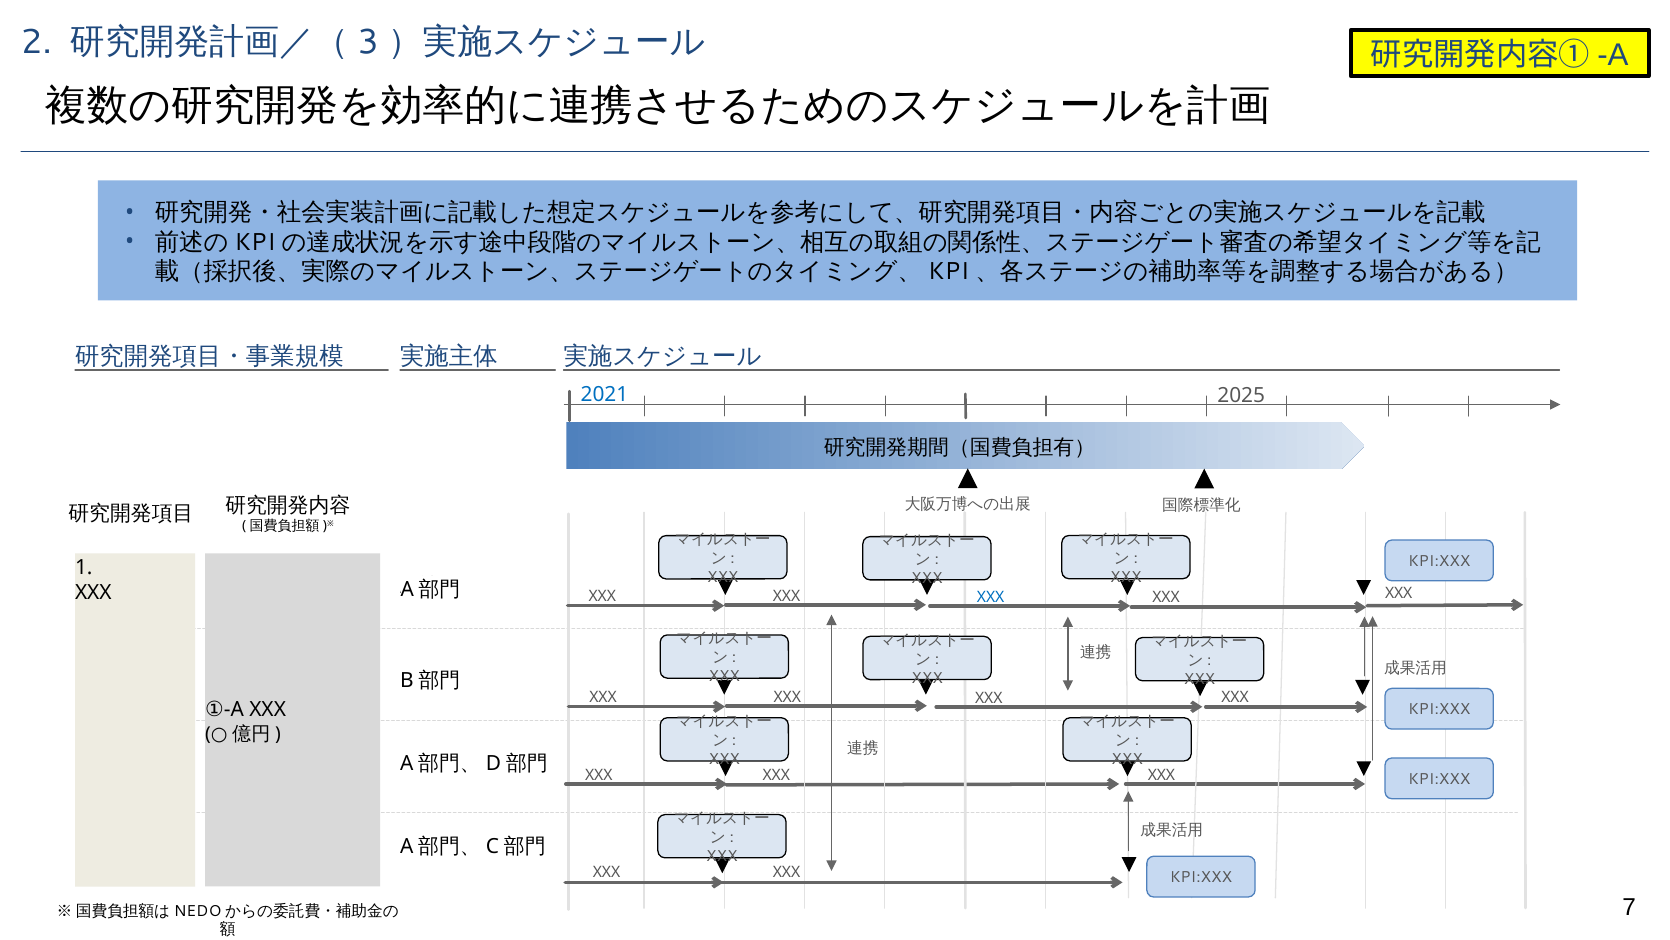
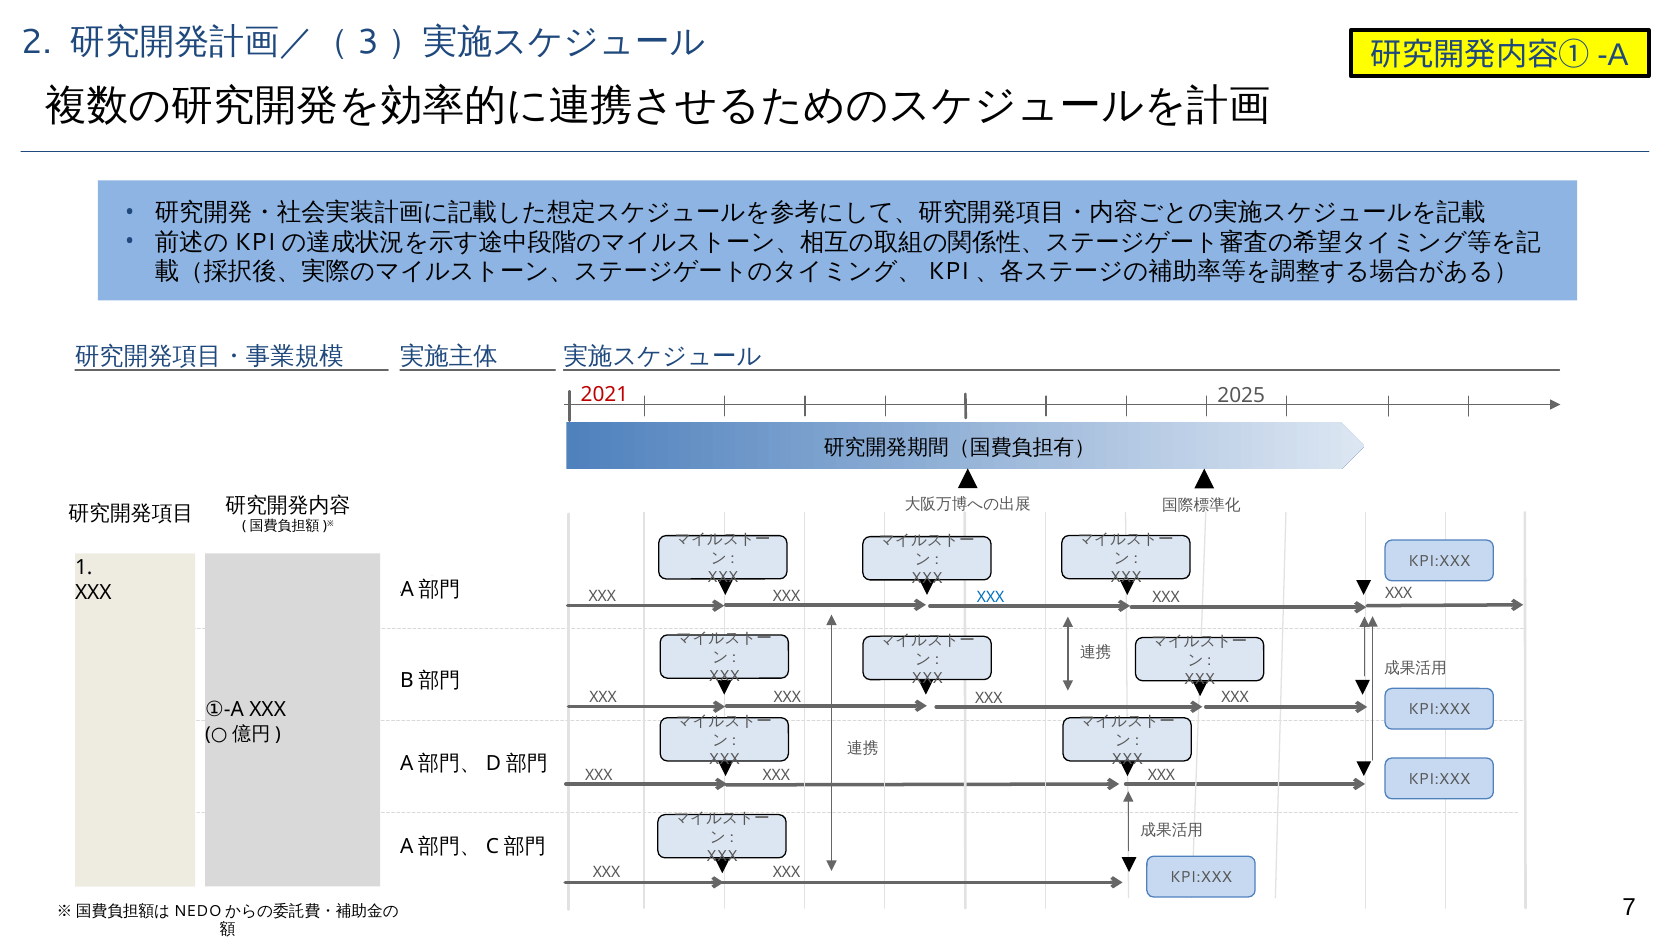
2021 colour: blue -> red
